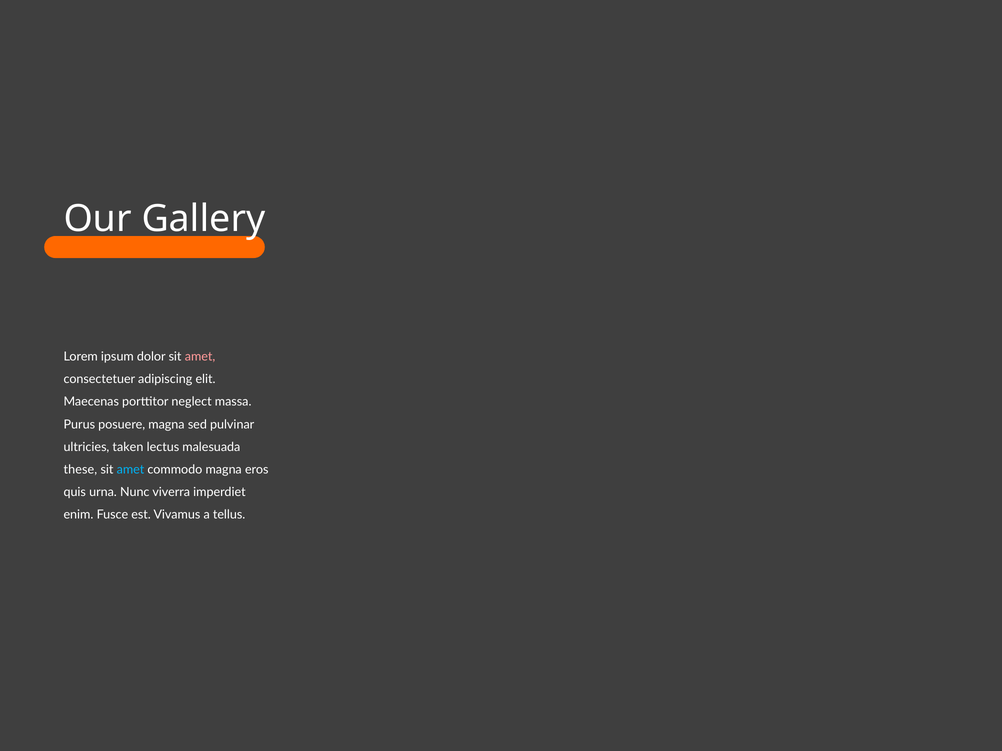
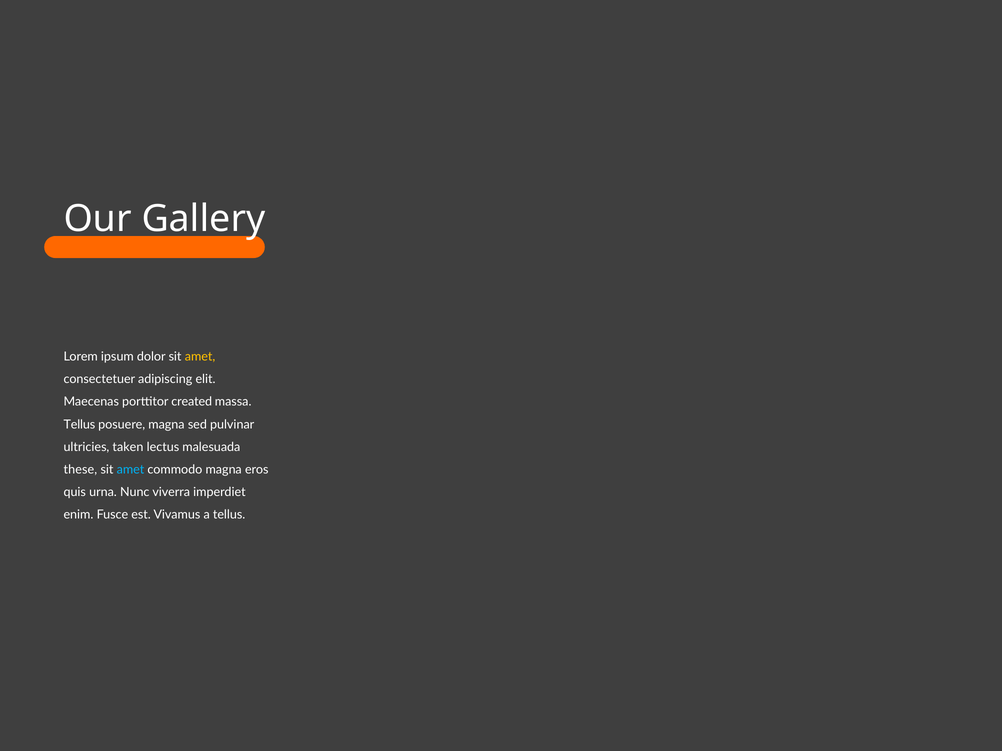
amet at (200, 357) colour: pink -> yellow
neglect: neglect -> created
Purus at (79, 425): Purus -> Tellus
